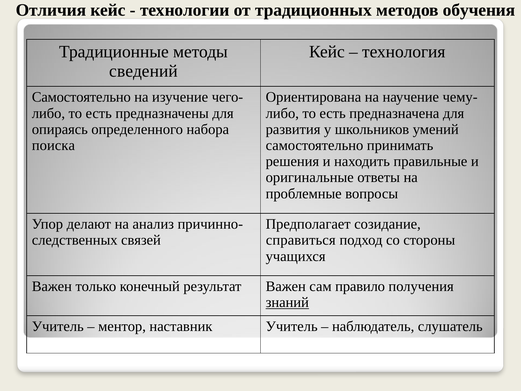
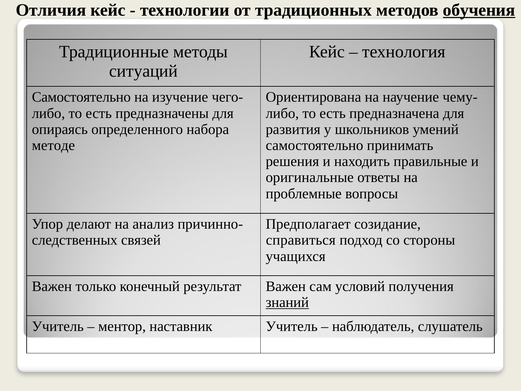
обучения underline: none -> present
сведений: сведений -> ситуаций
поиска: поиска -> методе
правило: правило -> условий
